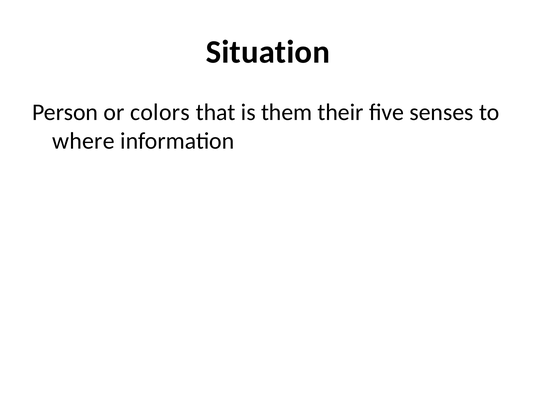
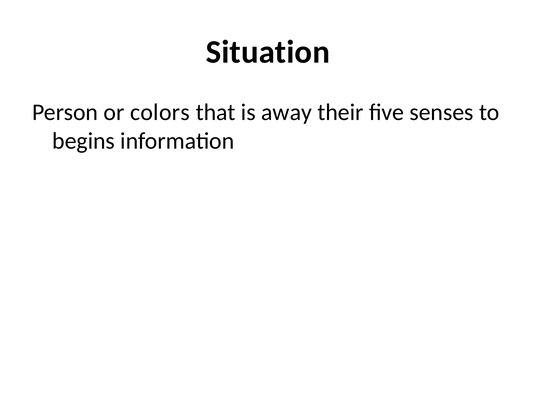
them: them -> away
where: where -> begins
